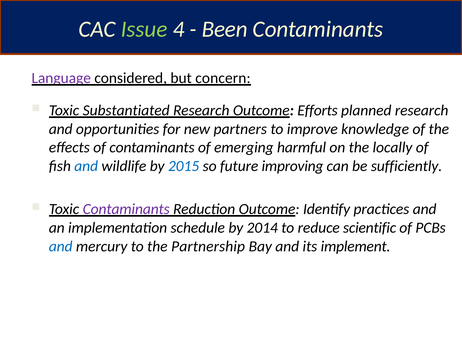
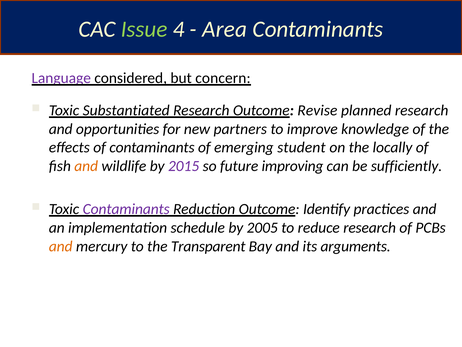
Been: Been -> Area
Efforts: Efforts -> Revise
harmful: harmful -> student
and at (86, 166) colour: blue -> orange
2015 colour: blue -> purple
2014: 2014 -> 2005
reduce scientific: scientific -> research
and at (61, 246) colour: blue -> orange
Partnership: Partnership -> Transparent
implement: implement -> arguments
